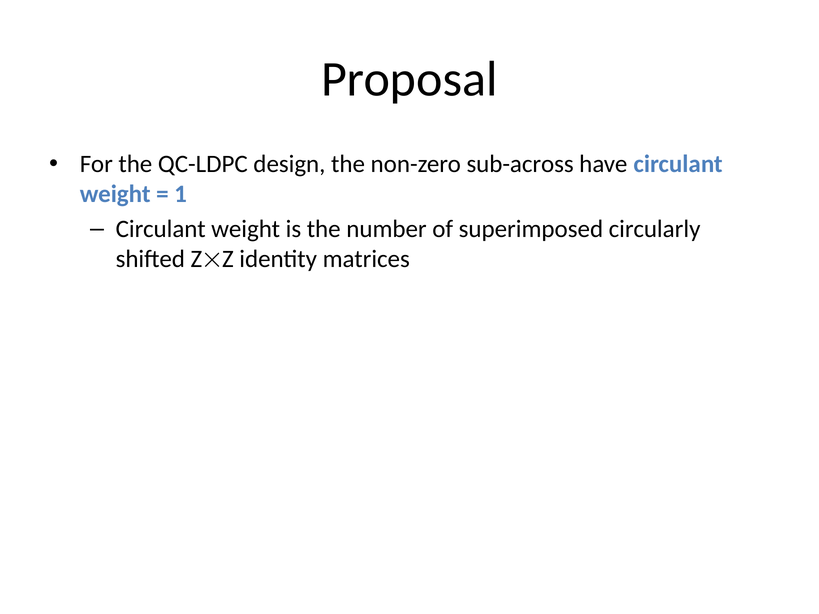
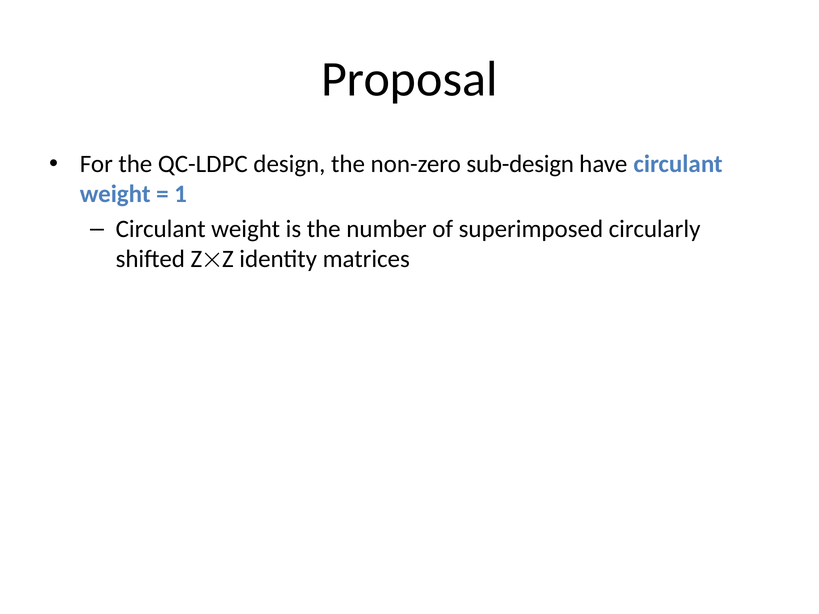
sub-across: sub-across -> sub-design
